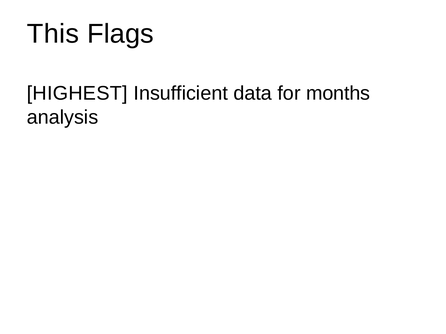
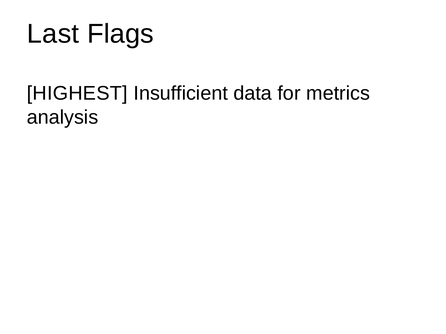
This: This -> Last
months: months -> metrics
